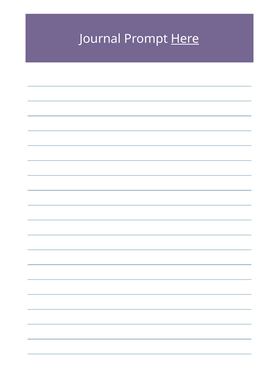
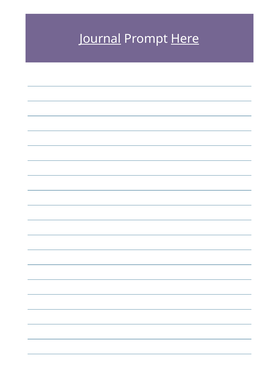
Journal underline: none -> present
